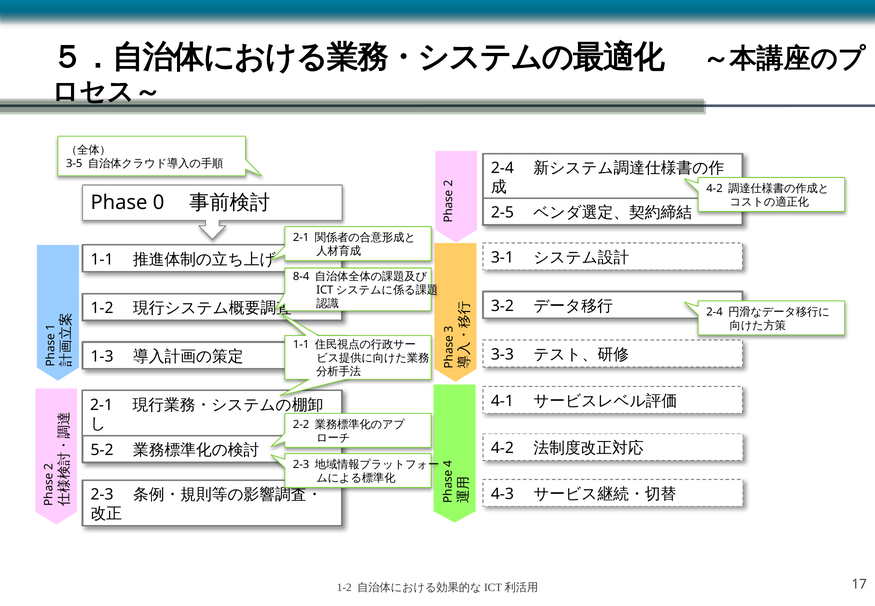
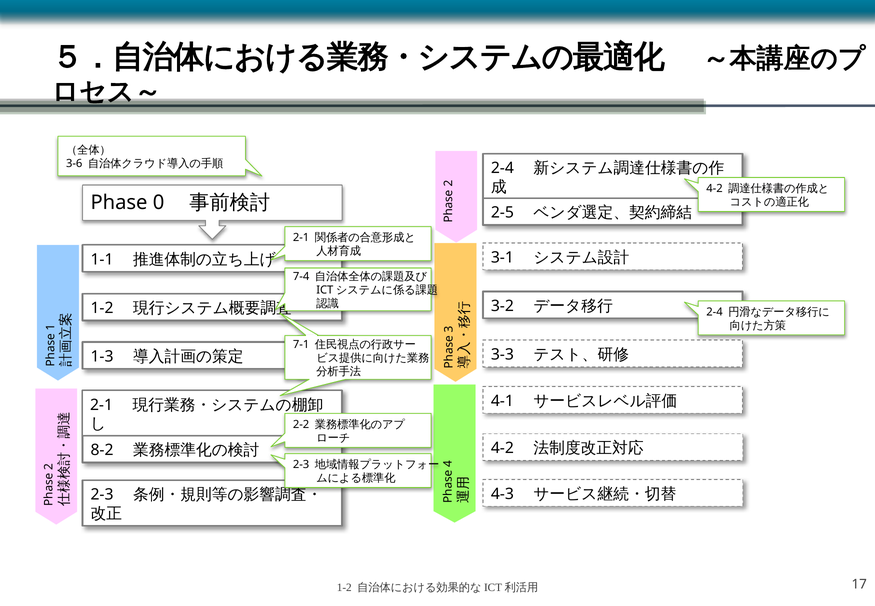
3-5: 3-5 -> 3-6
8-4: 8-4 -> 7-4
1-1 at (301, 345): 1-1 -> 7-1
5-2: 5-2 -> 8-2
